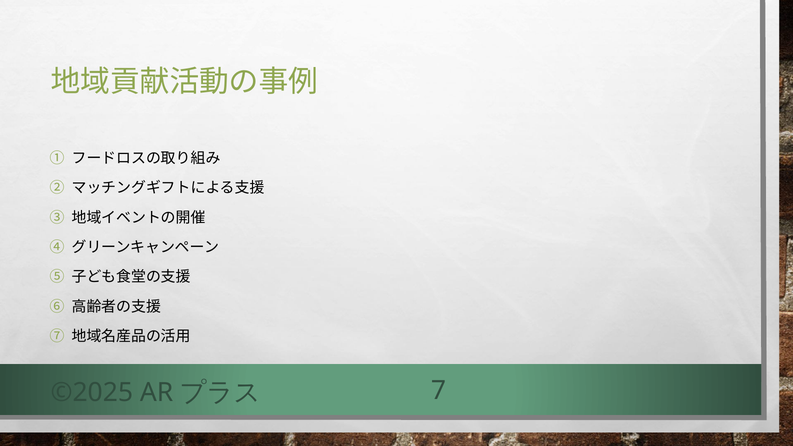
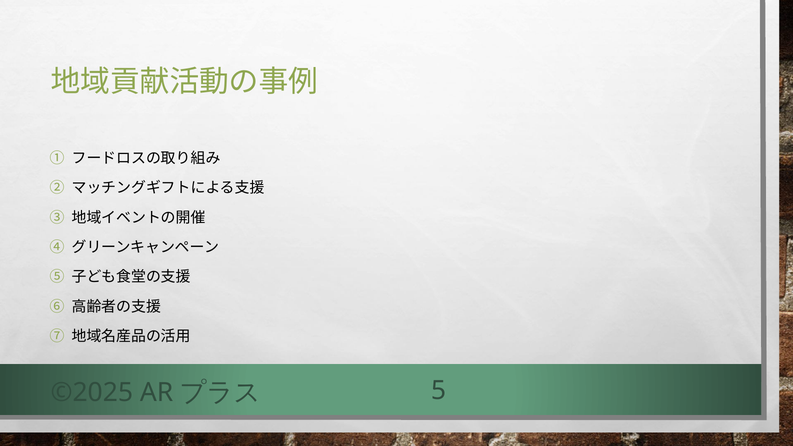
7: 7 -> 5
